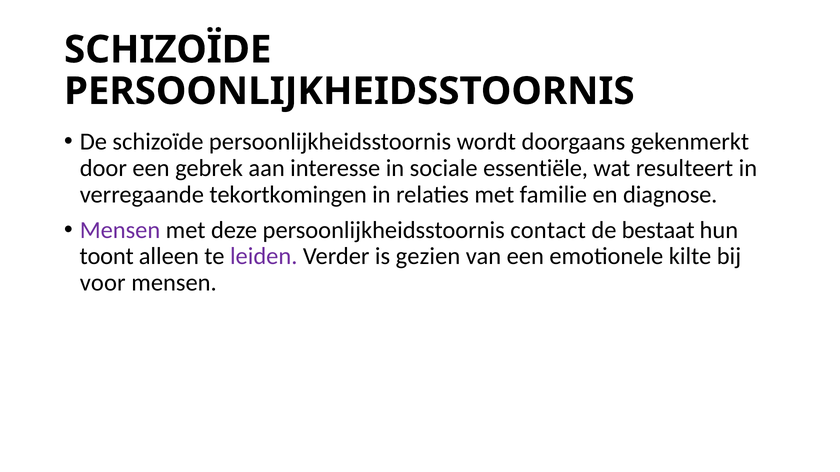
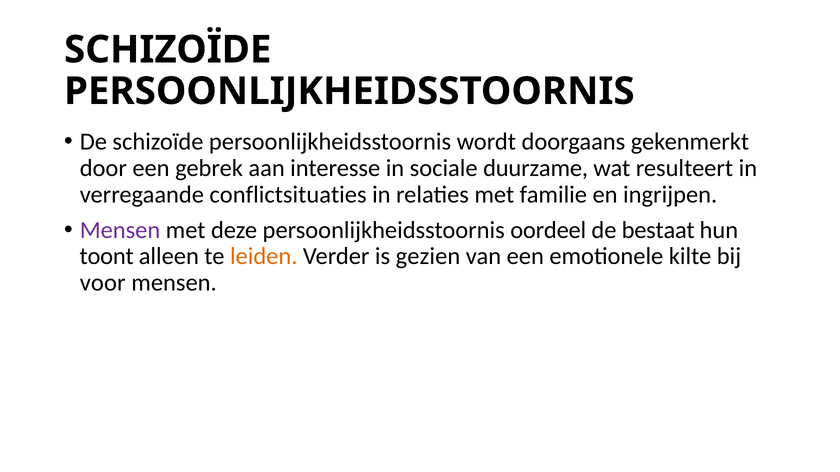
essentiële: essentiële -> duurzame
tekortkomingen: tekortkomingen -> conflictsituaties
diagnose: diagnose -> ingrijpen
contact: contact -> oordeel
leiden colour: purple -> orange
